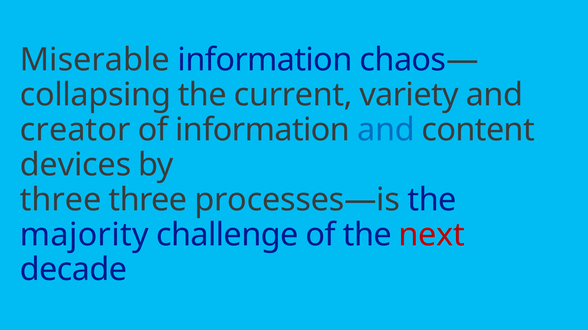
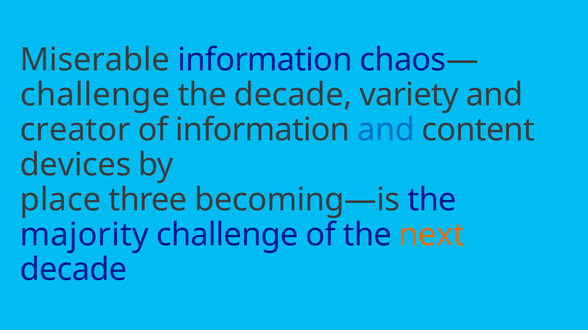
collapsing at (95, 95): collapsing -> challenge
the current: current -> decade
three at (61, 200): three -> place
processes—is: processes—is -> becoming—is
next colour: red -> orange
